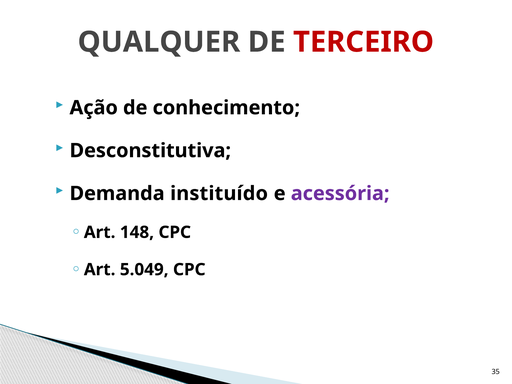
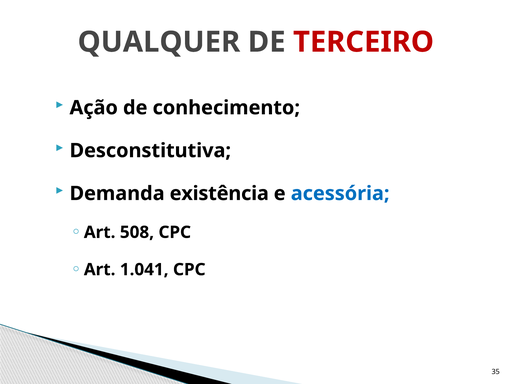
instituído: instituído -> existência
acessória colour: purple -> blue
148: 148 -> 508
5.049: 5.049 -> 1.041
